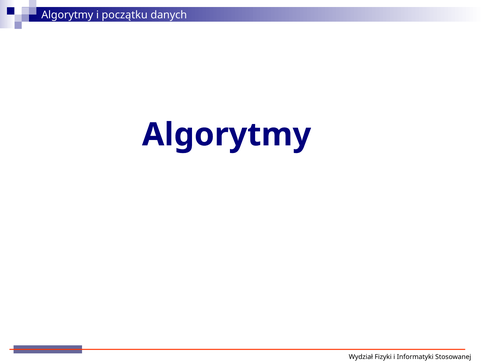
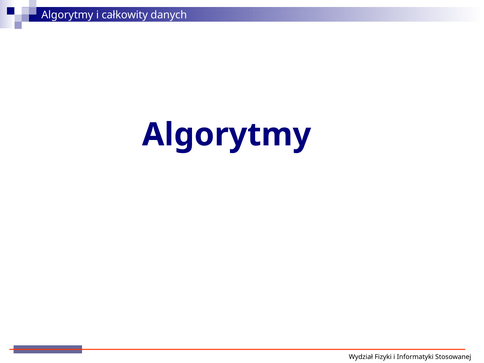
początku: początku -> całkowity
